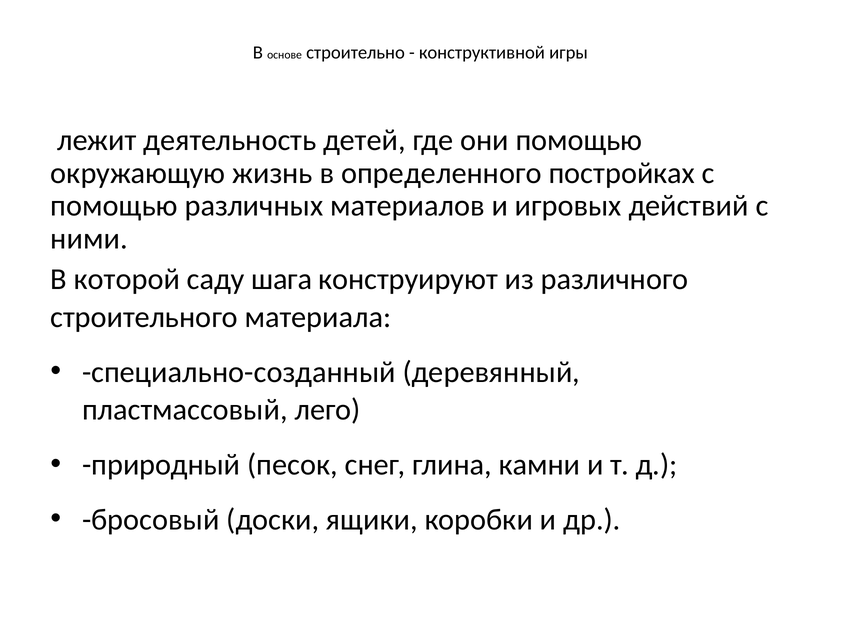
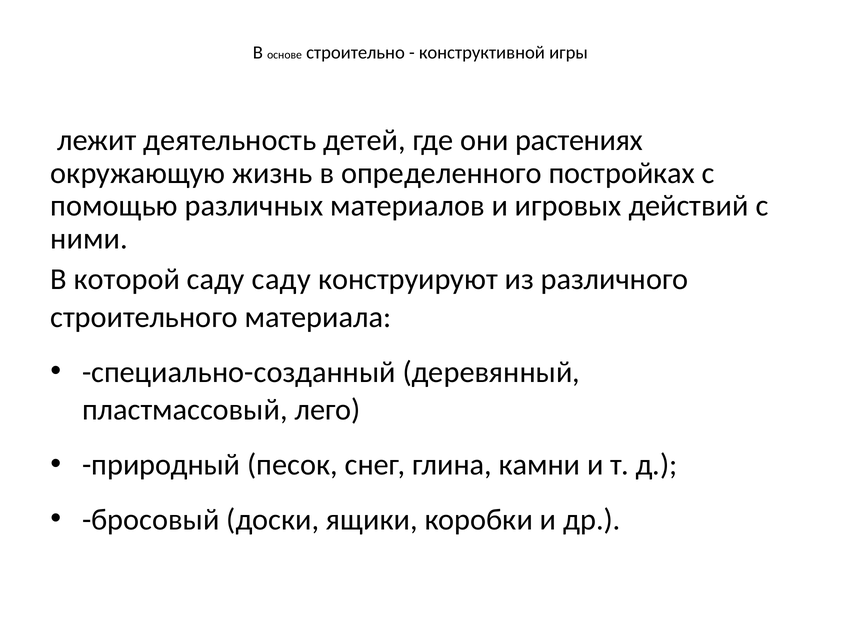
они помощью: помощью -> растениях
саду шага: шага -> саду
